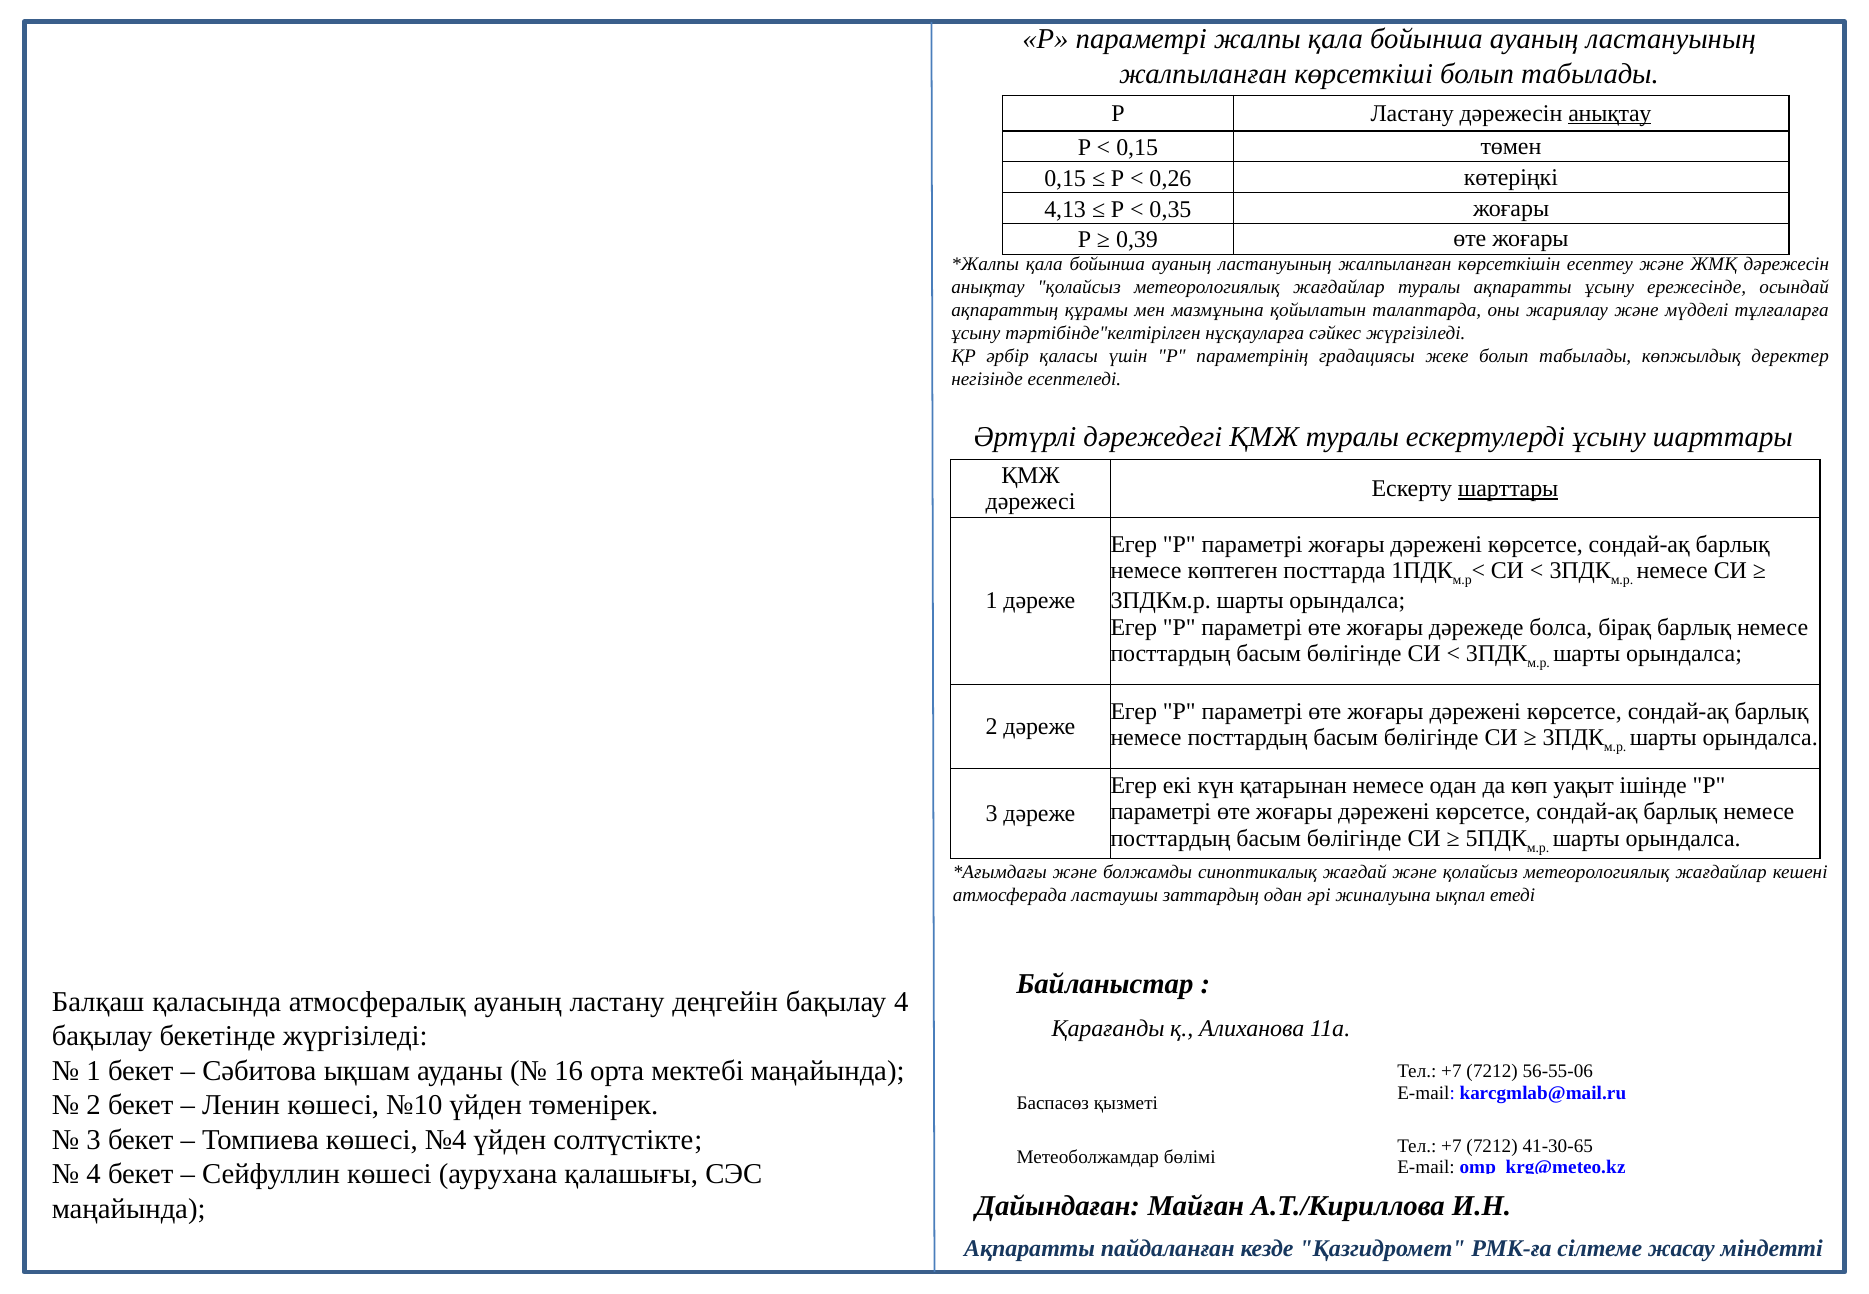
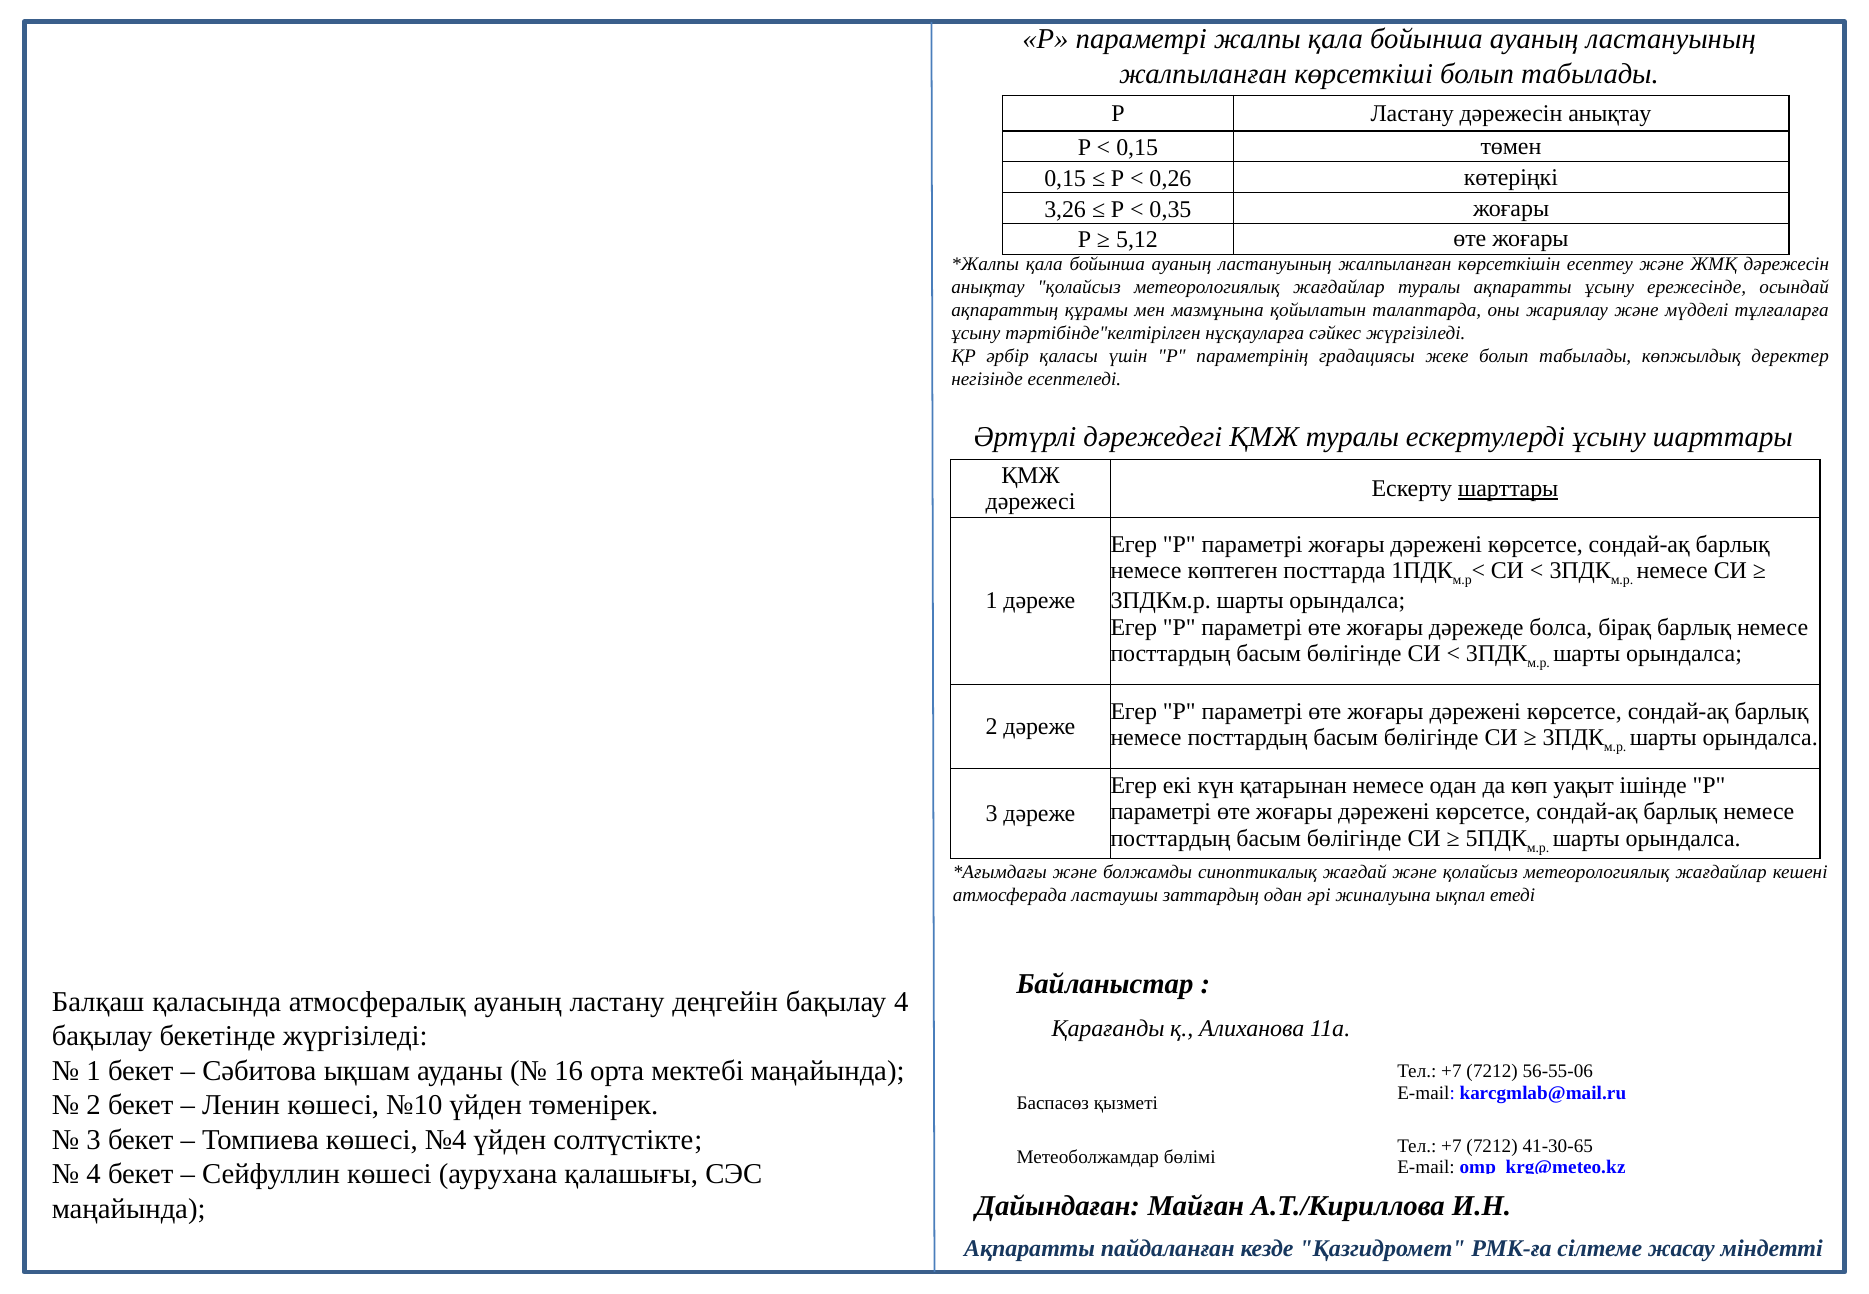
анықтау at (1610, 113) underline: present -> none
4,13: 4,13 -> 3,26
0,39: 0,39 -> 5,12
